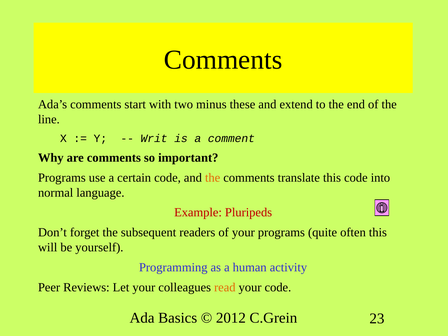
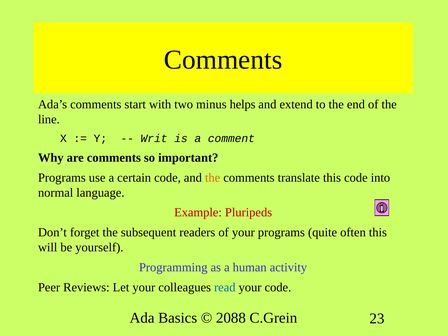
these: these -> helps
read colour: orange -> blue
2012: 2012 -> 2088
